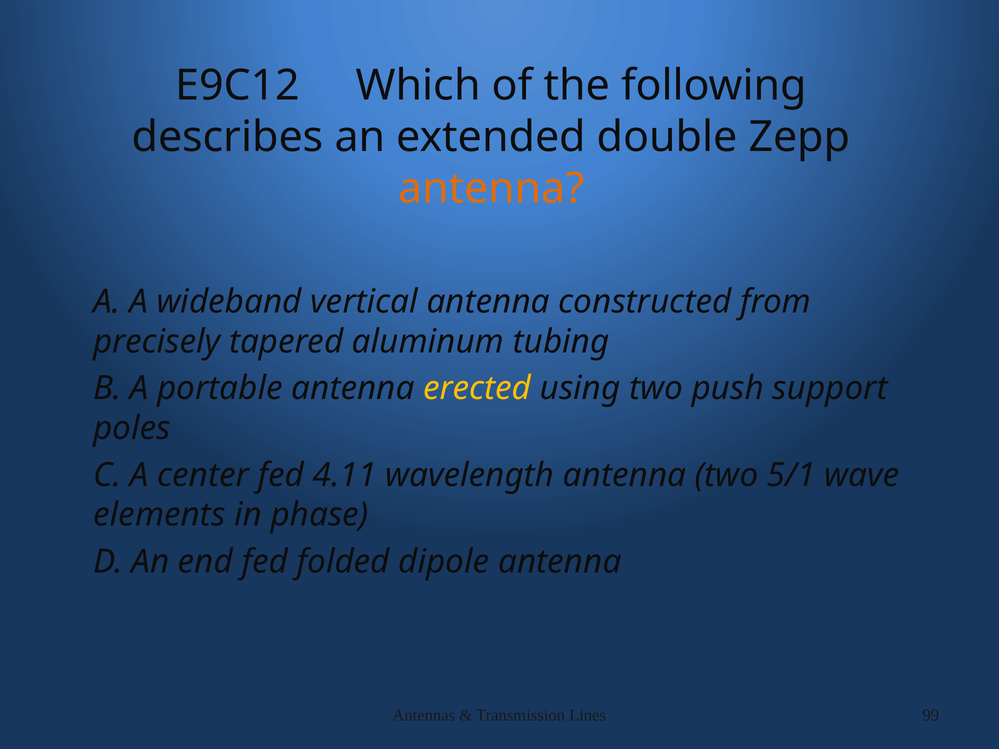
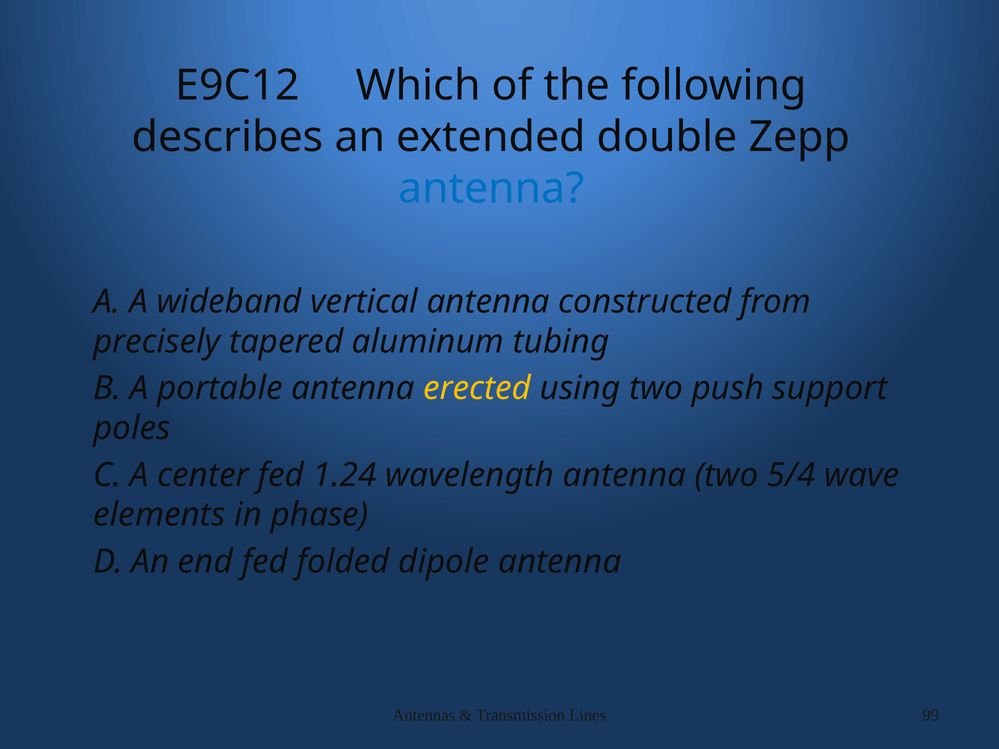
antenna at (491, 189) colour: orange -> blue
4.11: 4.11 -> 1.24
5/1: 5/1 -> 5/4
